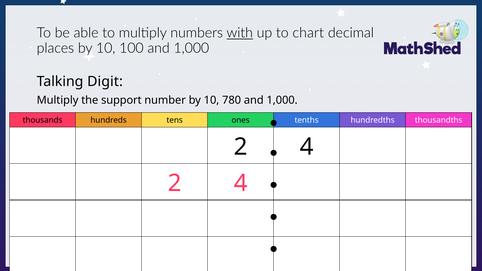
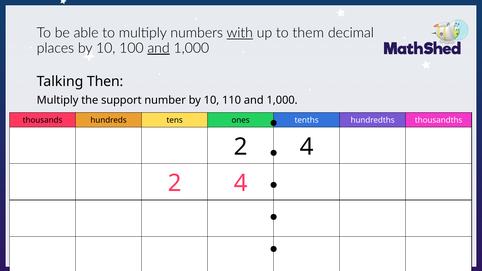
chart: chart -> them
and at (159, 48) underline: none -> present
Digit: Digit -> Then
780: 780 -> 110
